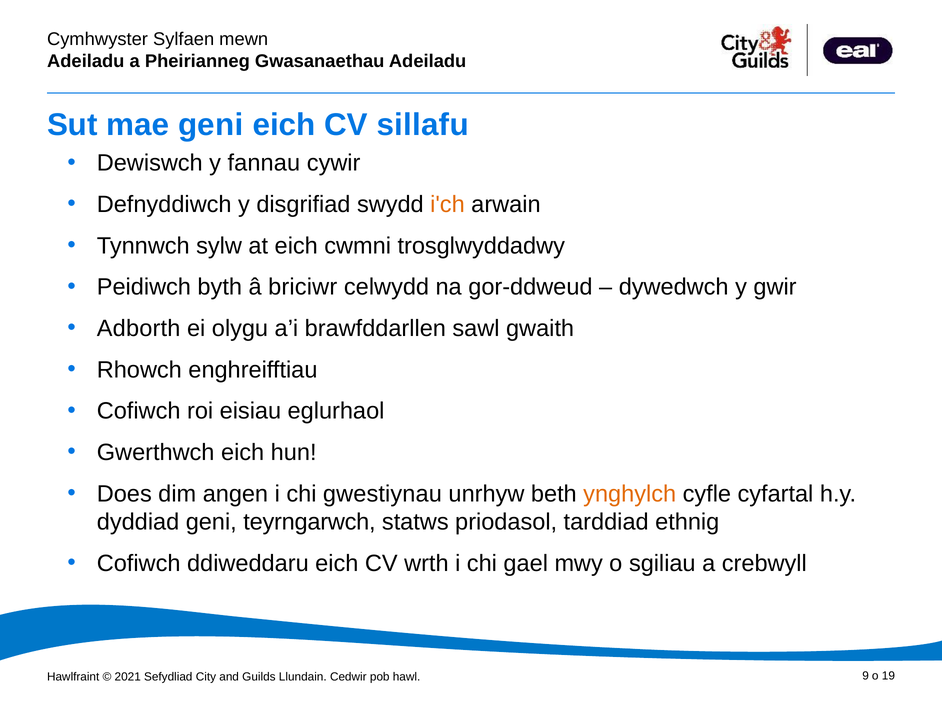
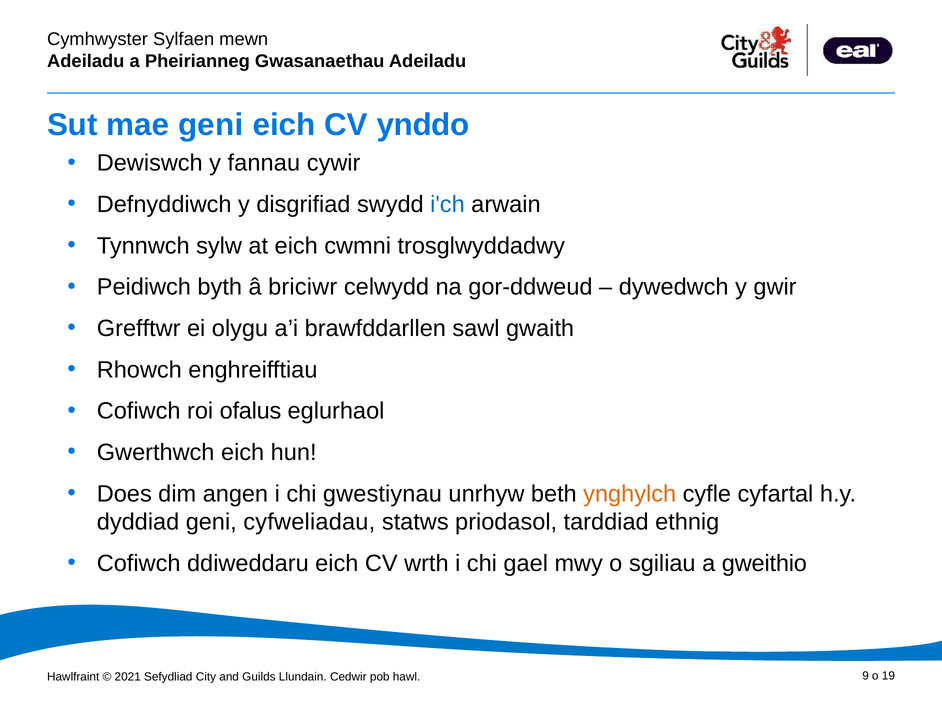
sillafu: sillafu -> ynddo
i'ch colour: orange -> blue
Adborth: Adborth -> Grefftwr
eisiau: eisiau -> ofalus
teyrngarwch: teyrngarwch -> cyfweliadau
crebwyll: crebwyll -> gweithio
